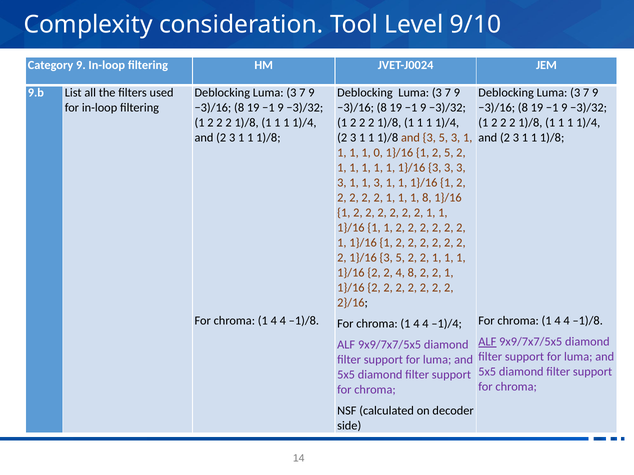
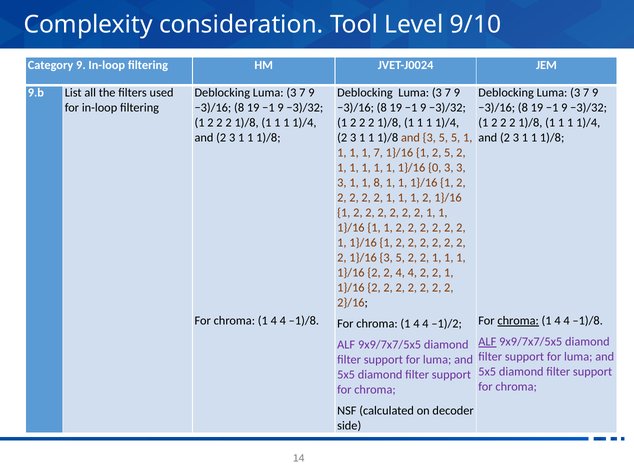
5 3: 3 -> 5
1 0: 0 -> 7
1 1}/16 3: 3 -> 0
1 3: 3 -> 8
1 1 1 8: 8 -> 2
2 4 8: 8 -> 4
chroma at (518, 321) underline: none -> present
–1)/4: –1)/4 -> –1)/2
